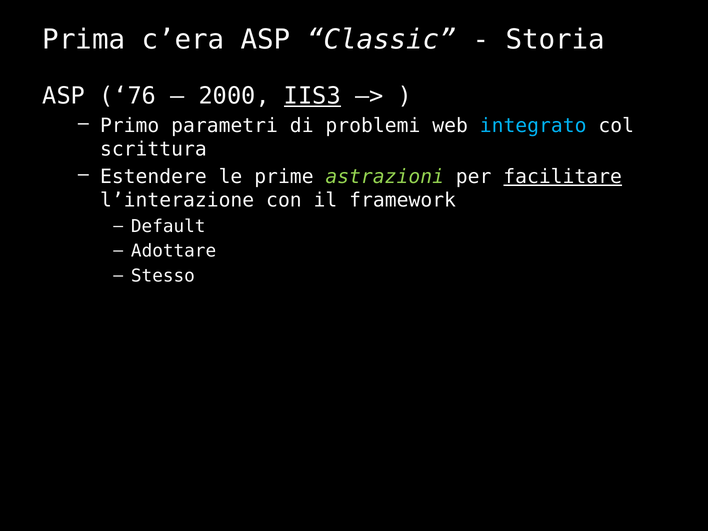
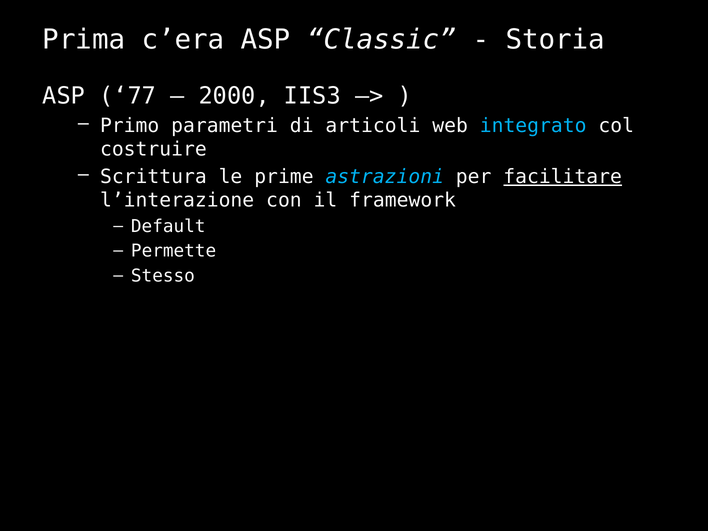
76: 76 -> 77
IIS3 underline: present -> none
problemi: problemi -> articoli
scrittura: scrittura -> costruire
Estendere: Estendere -> Scrittura
astrazioni colour: light green -> light blue
Adottare: Adottare -> Permette
